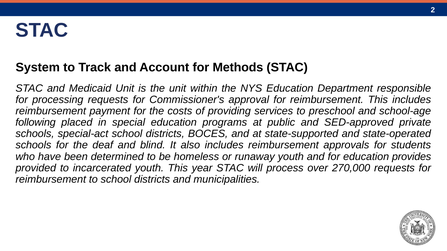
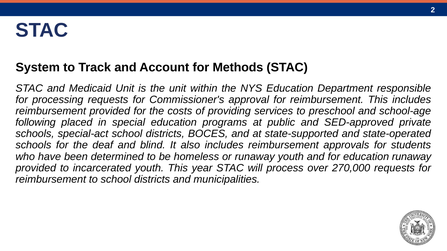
reimbursement payment: payment -> provided
education provides: provides -> runaway
